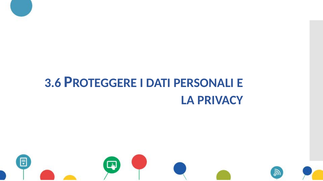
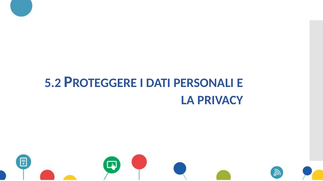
3.6: 3.6 -> 5.2
